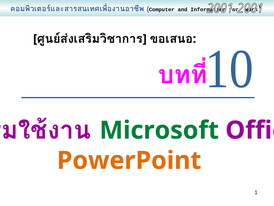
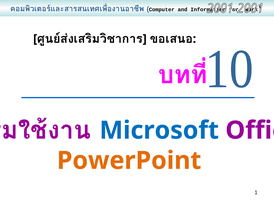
Microsoft colour: green -> blue
